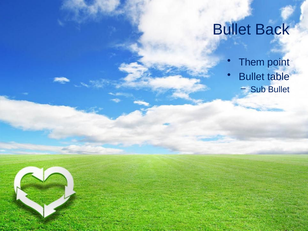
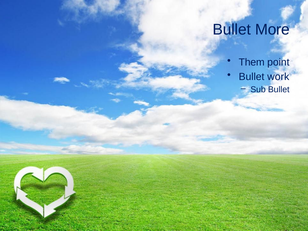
Back: Back -> More
table: table -> work
